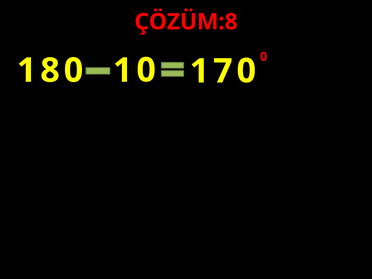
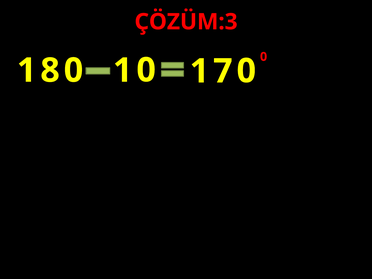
ÇÖZÜM:8: ÇÖZÜM:8 -> ÇÖZÜM:3
